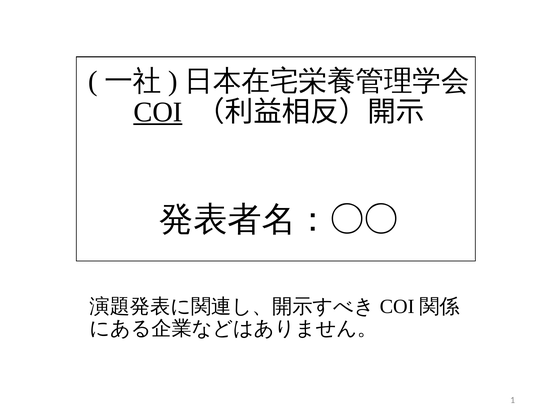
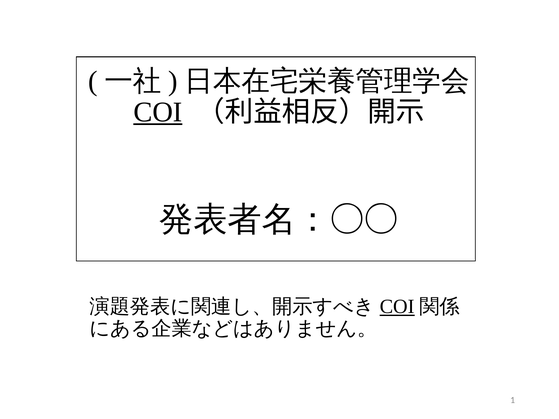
COI at (397, 307) underline: none -> present
